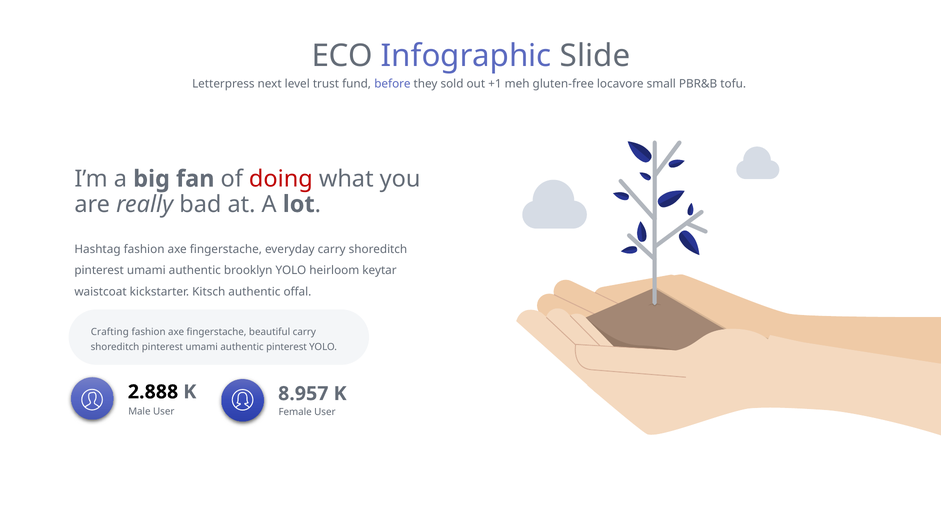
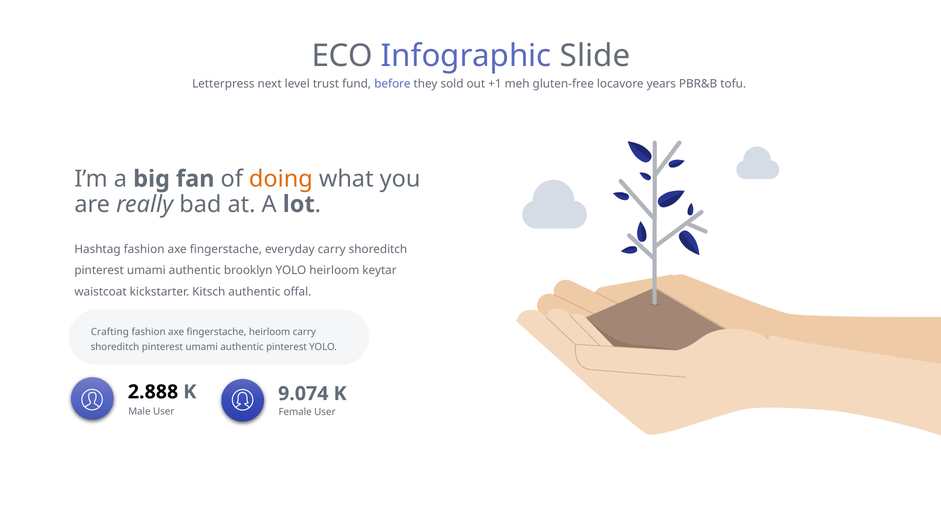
small: small -> years
doing colour: red -> orange
fingerstache beautiful: beautiful -> heirloom
8.957: 8.957 -> 9.074
